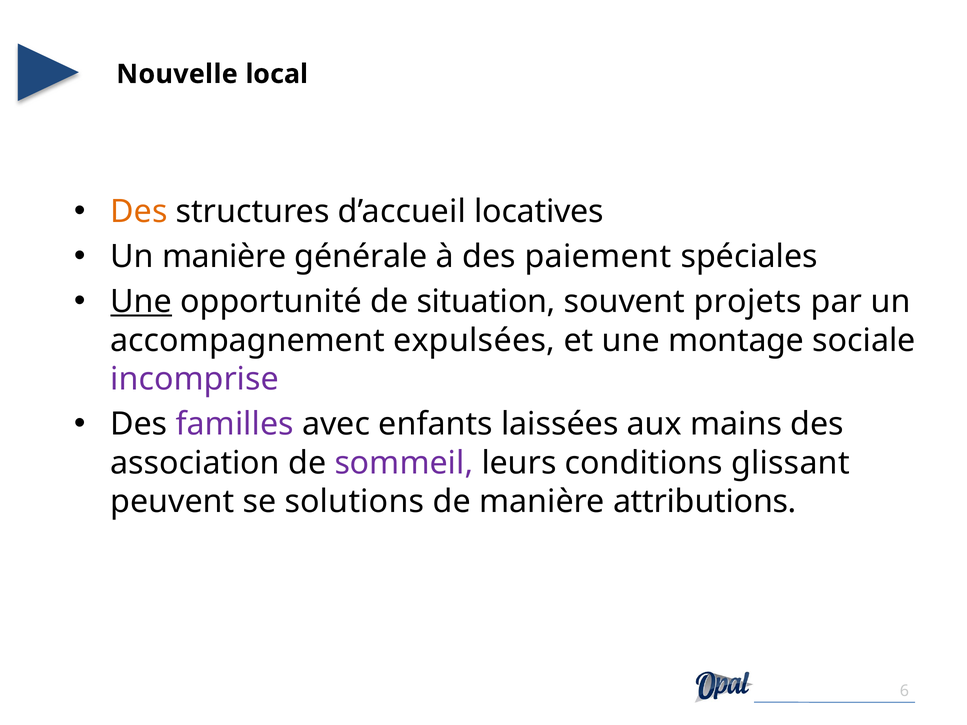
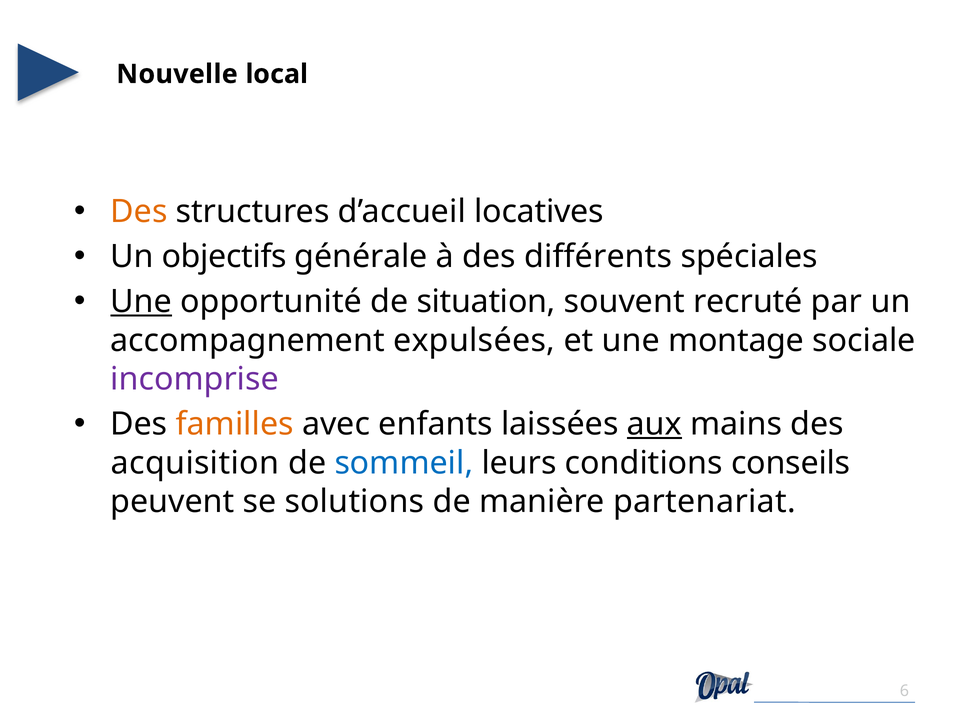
Un manière: manière -> objectifs
paiement: paiement -> différents
projets: projets -> recruté
familles colour: purple -> orange
aux underline: none -> present
association: association -> acquisition
sommeil colour: purple -> blue
glissant: glissant -> conseils
attributions: attributions -> partenariat
